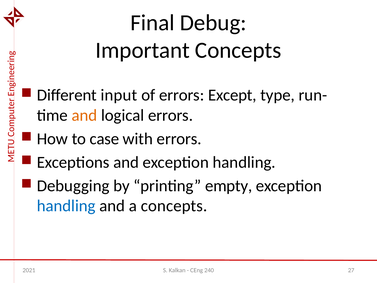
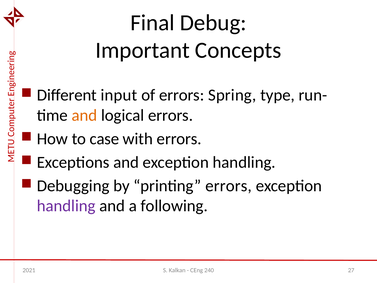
Except: Except -> Spring
printing empty: empty -> errors
handling at (66, 206) colour: blue -> purple
a concepts: concepts -> following
